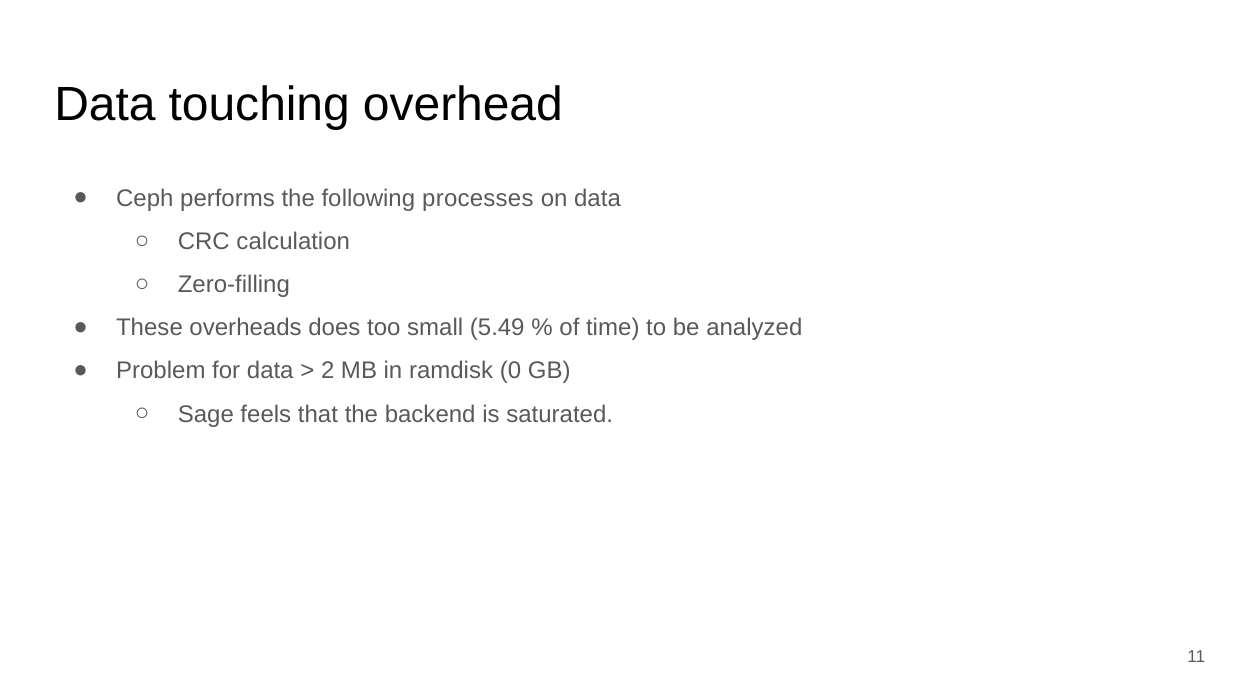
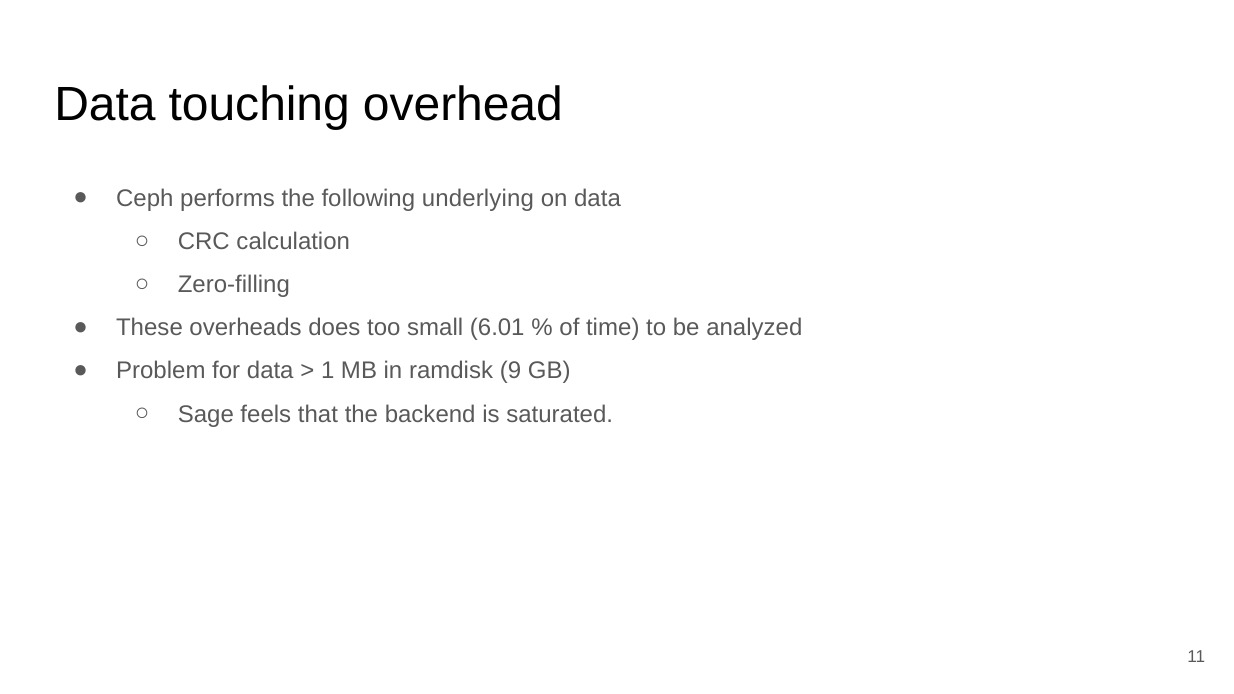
processes: processes -> underlying
5.49: 5.49 -> 6.01
2: 2 -> 1
0: 0 -> 9
